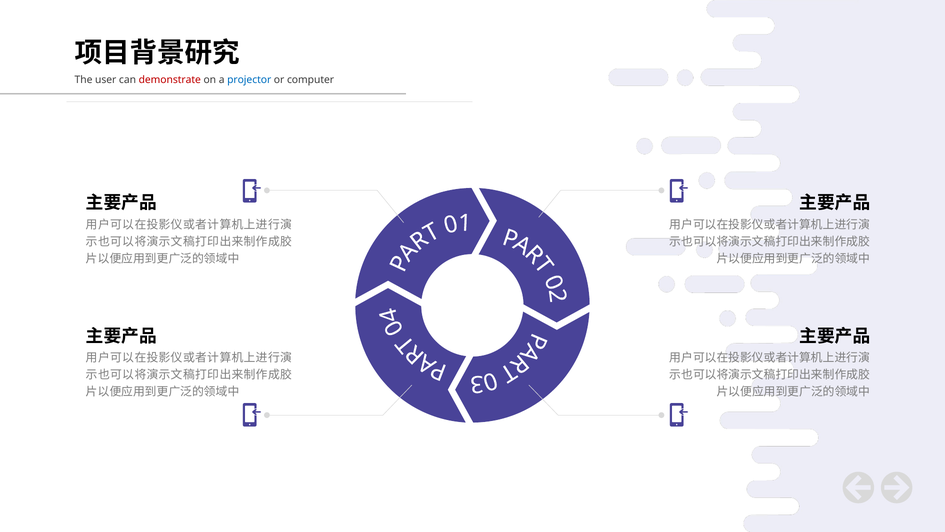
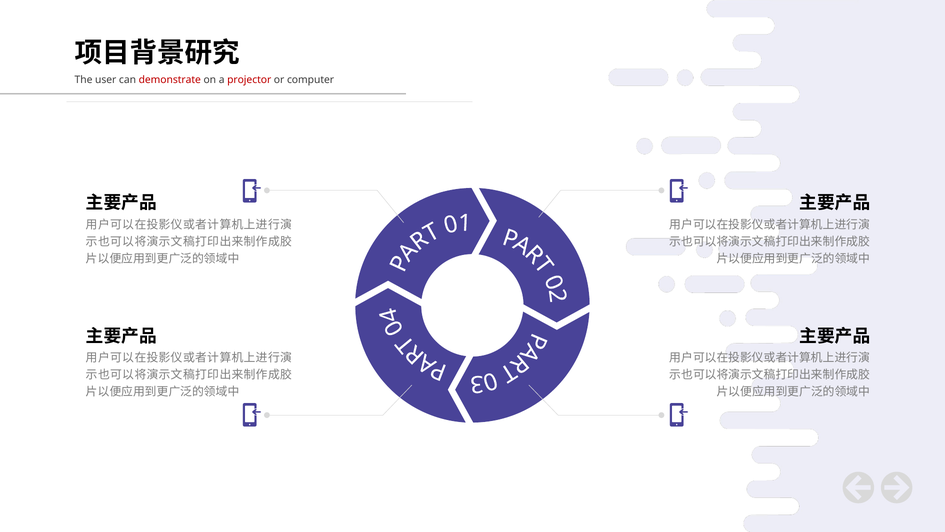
projector colour: blue -> red
